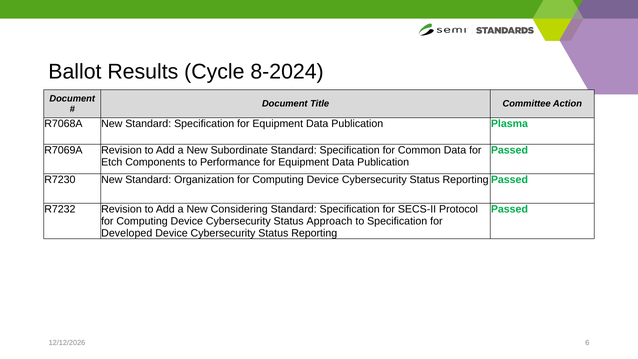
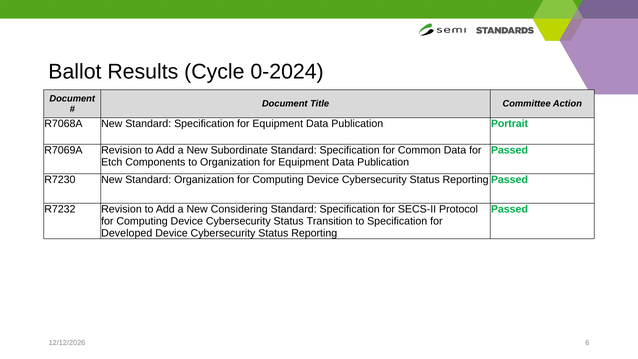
8-2024: 8-2024 -> 0-2024
Plasma: Plasma -> Portrait
to Performance: Performance -> Organization
Approach: Approach -> Transition
